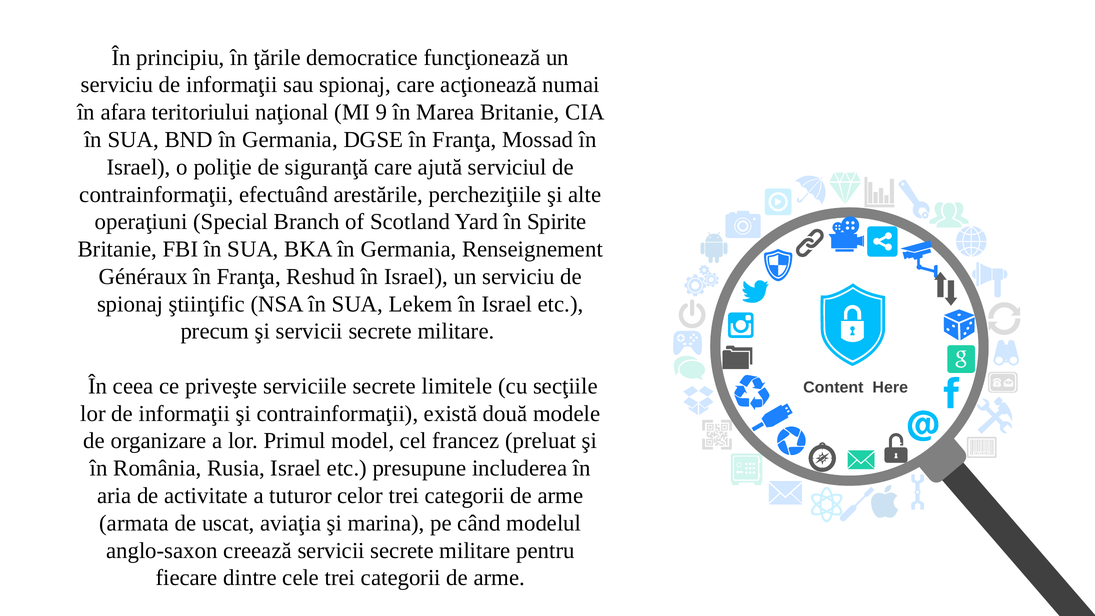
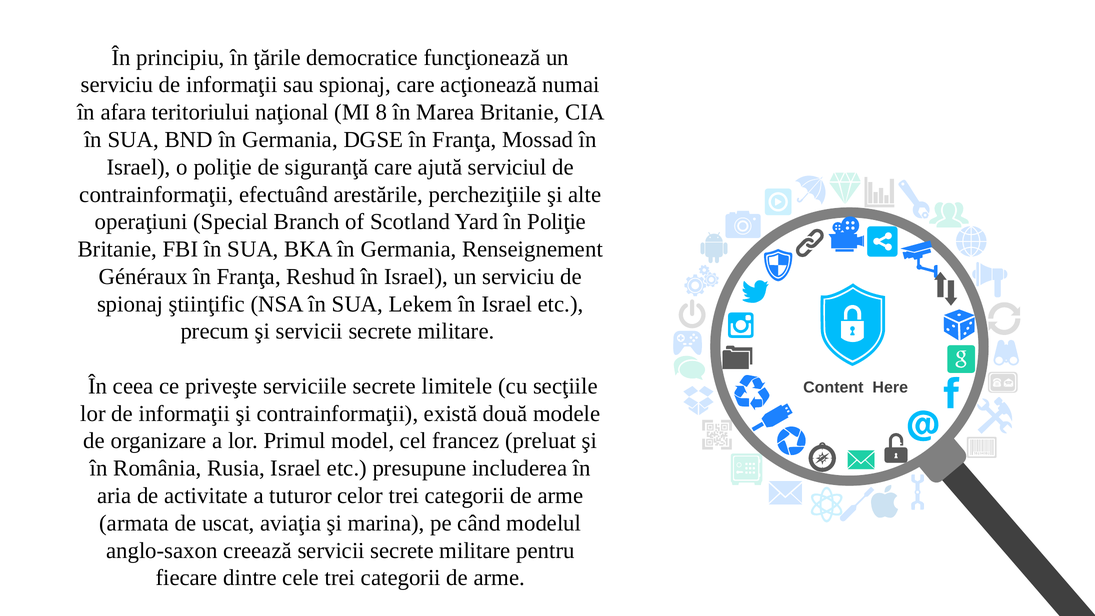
9: 9 -> 8
în Spirite: Spirite -> Poliţie
